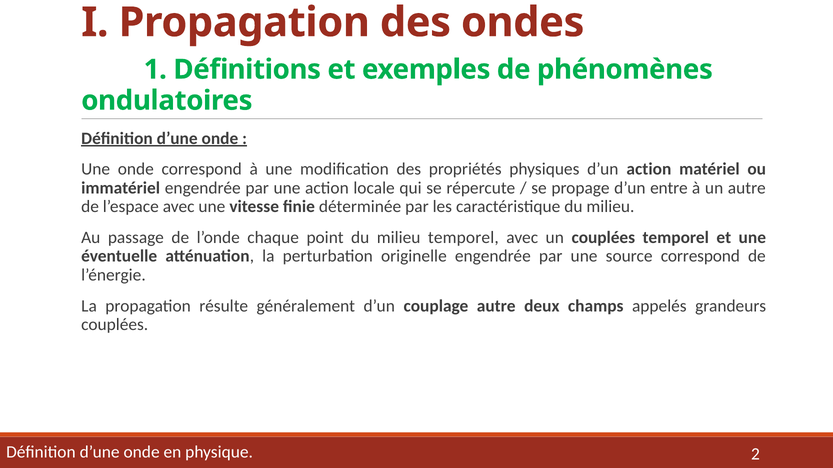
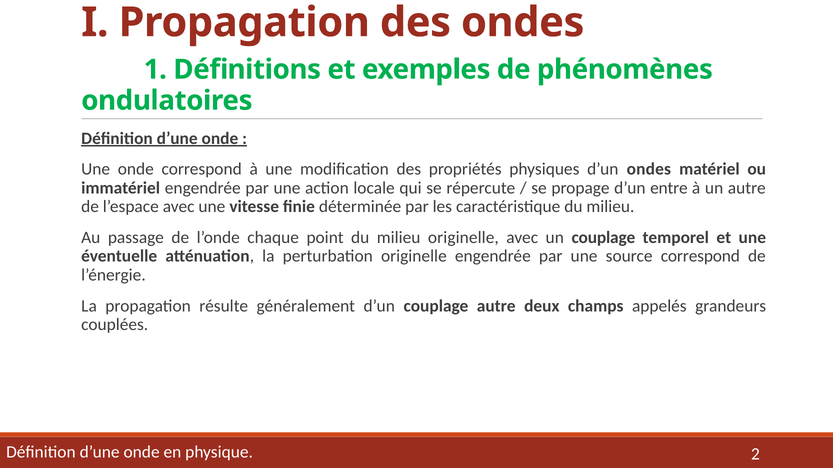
d’un action: action -> ondes
milieu temporel: temporel -> originelle
un couplées: couplées -> couplage
